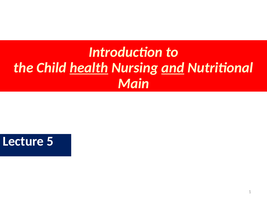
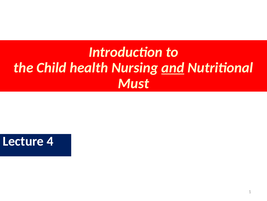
health underline: present -> none
Main: Main -> Must
5: 5 -> 4
